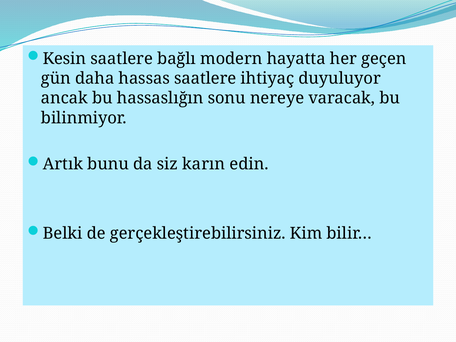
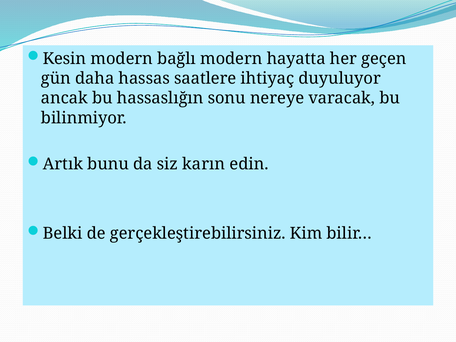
Kesin saatlere: saatlere -> modern
